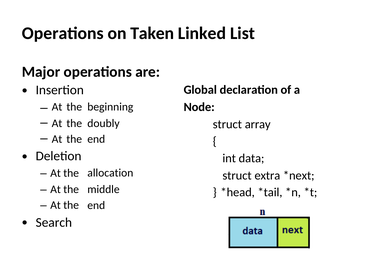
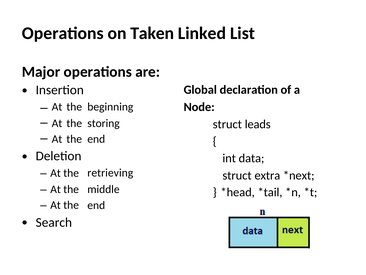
doubly: doubly -> storing
array: array -> leads
allocation: allocation -> retrieving
